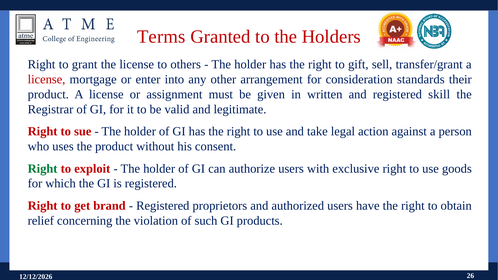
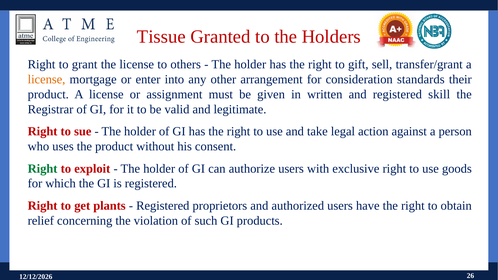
Terms: Terms -> Tissue
license at (47, 79) colour: red -> orange
brand: brand -> plants
